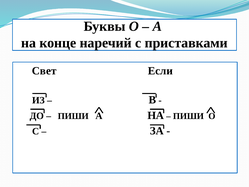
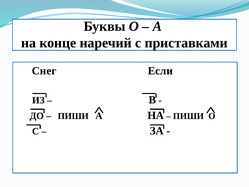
Свет: Свет -> Снег
